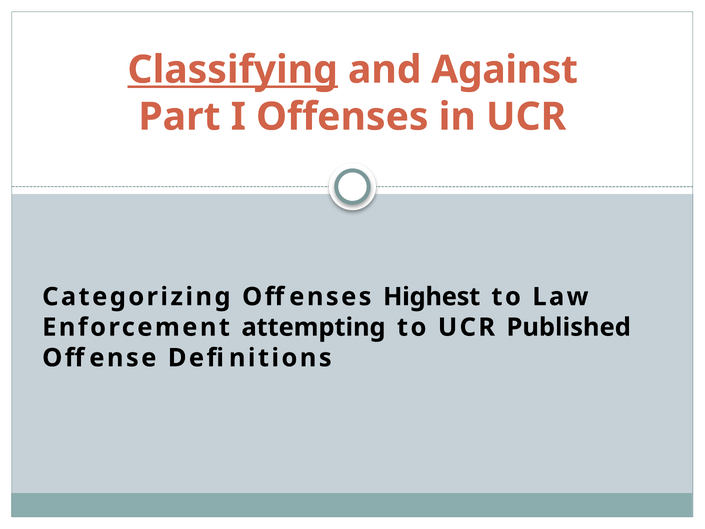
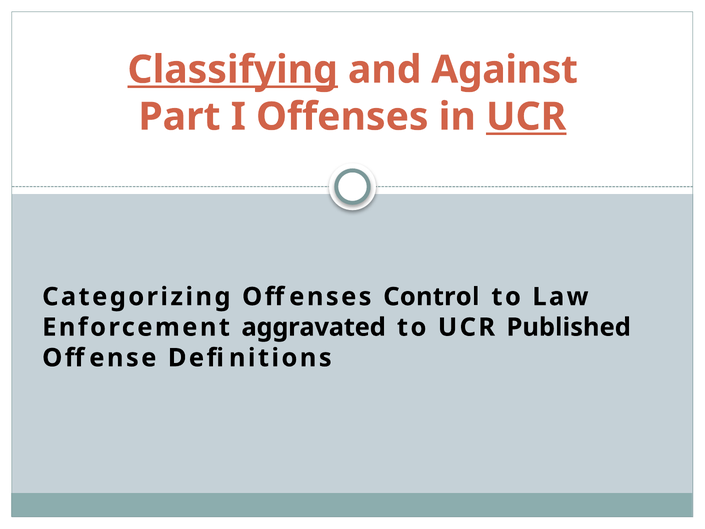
UCR at (526, 117) underline: none -> present
Highest: Highest -> Control
attempting: attempting -> aggravated
